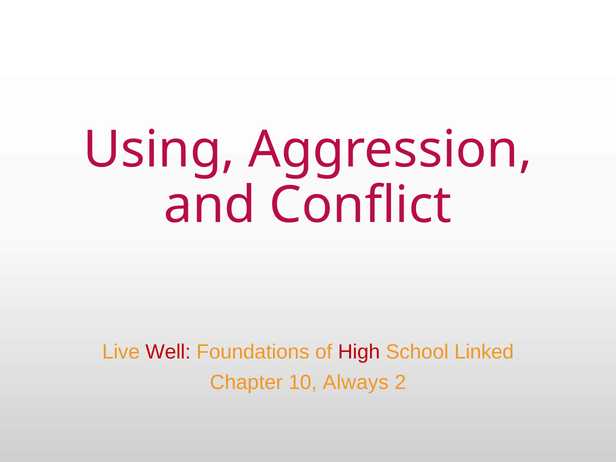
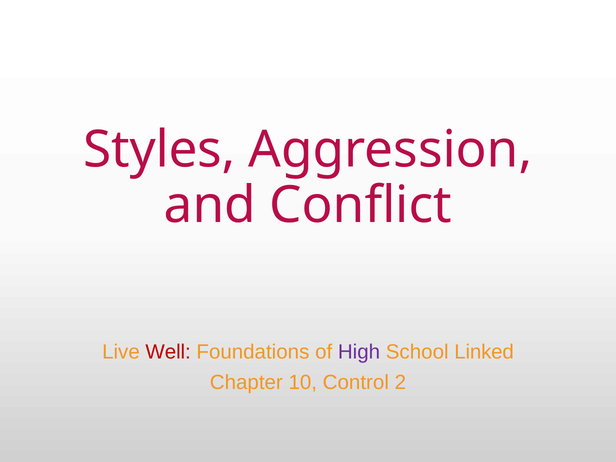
Using: Using -> Styles
High colour: red -> purple
Always: Always -> Control
